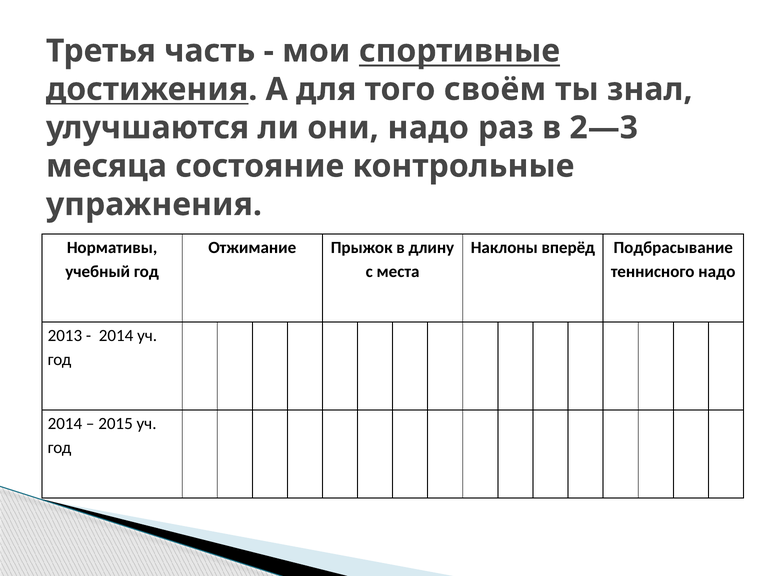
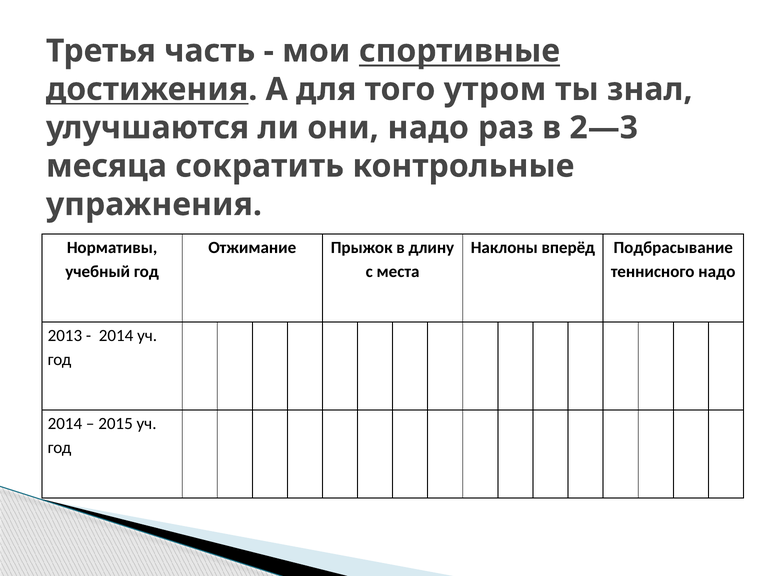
своём: своём -> утром
состояние: состояние -> сократить
